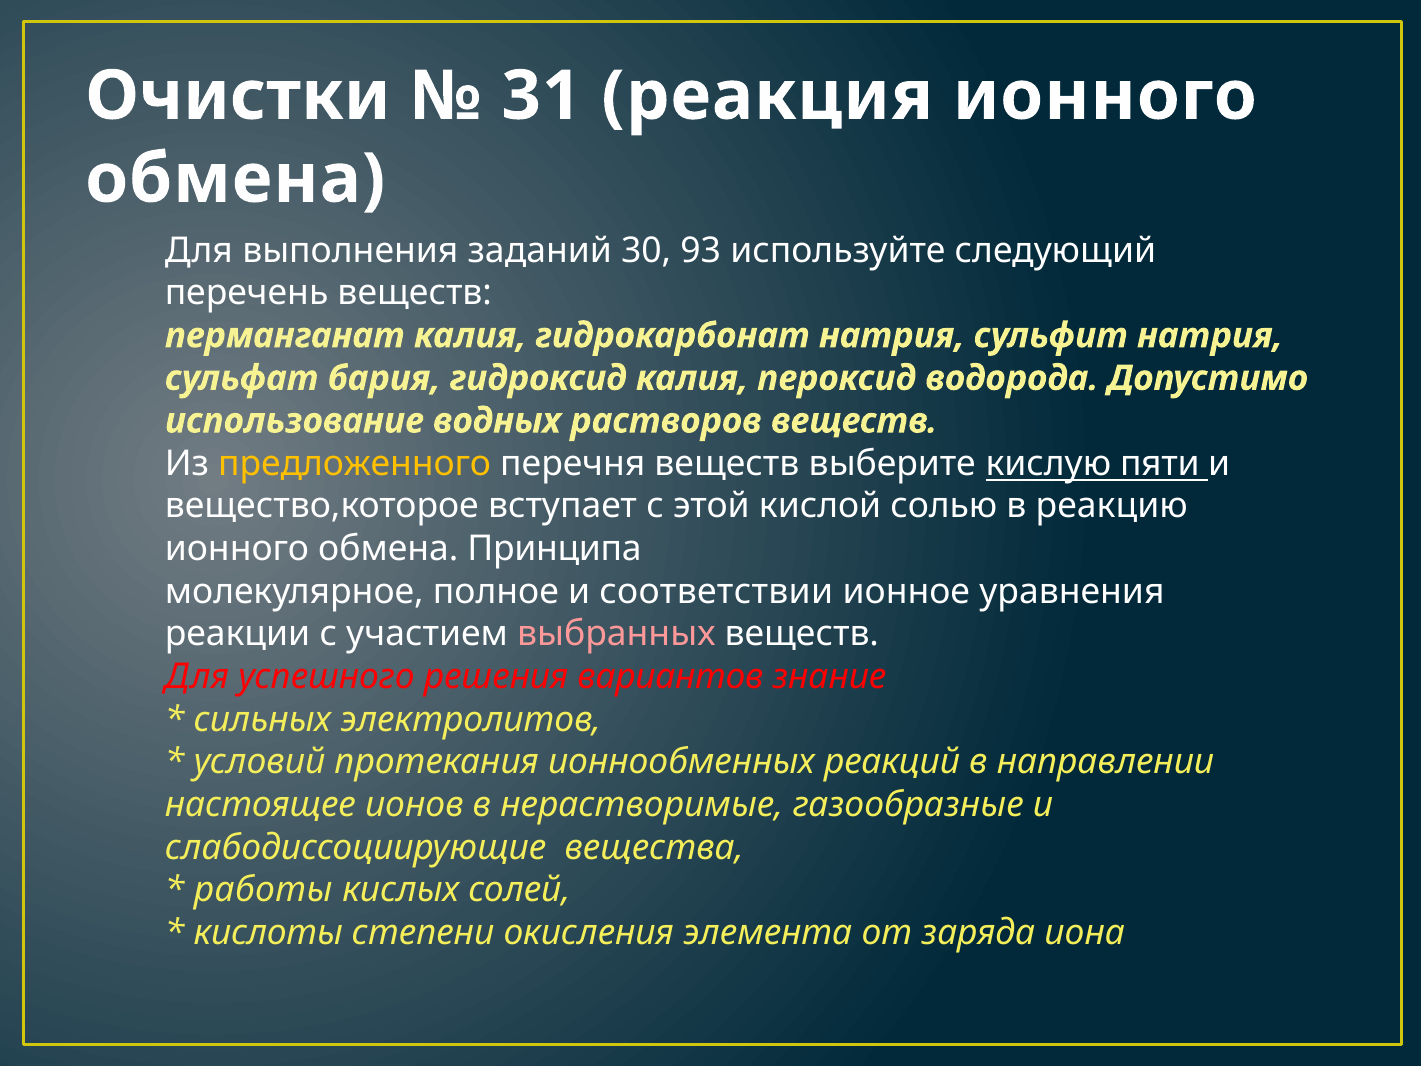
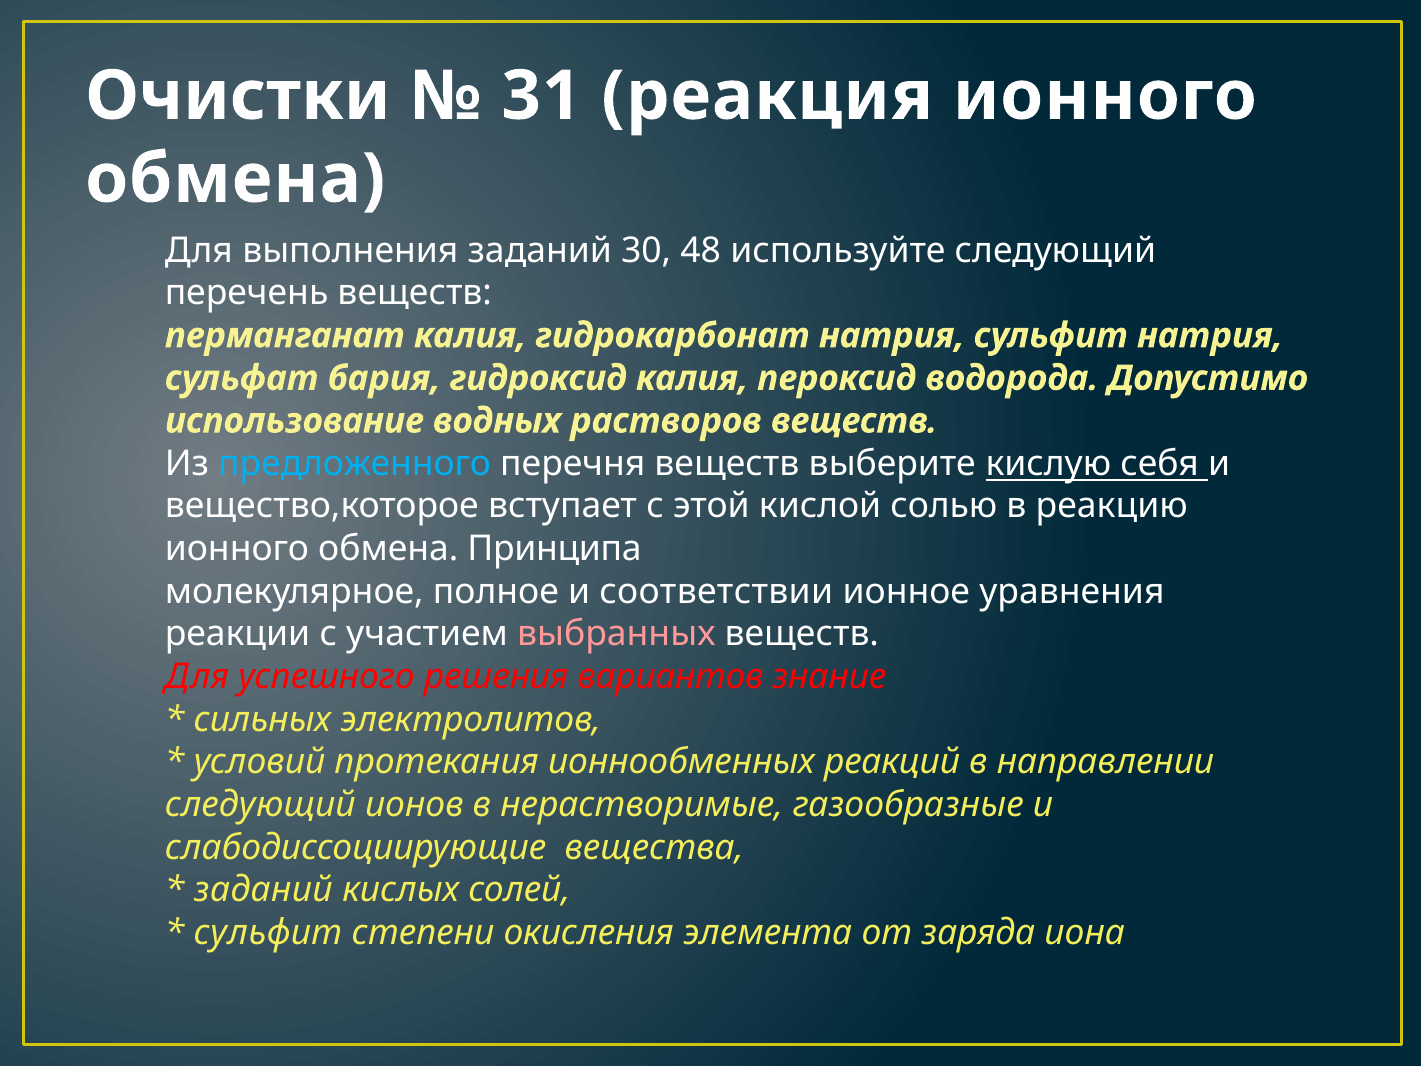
93: 93 -> 48
предложенного colour: yellow -> light blue
пяти: пяти -> себя
настоящее at (260, 804): настоящее -> следующий
работы at (263, 890): работы -> заданий
кислоты at (268, 932): кислоты -> сульфит
